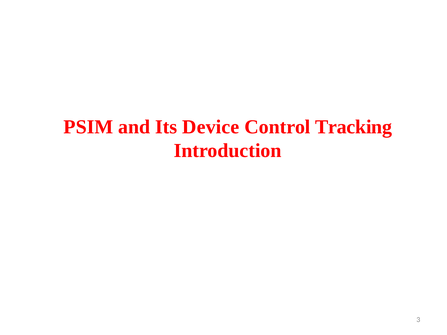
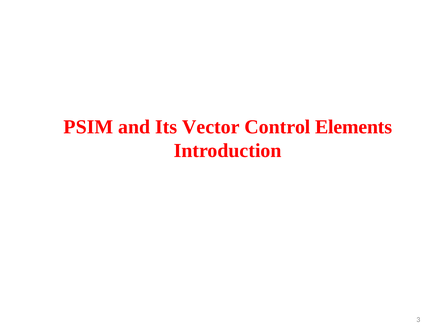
Device: Device -> Vector
Tracking: Tracking -> Elements
